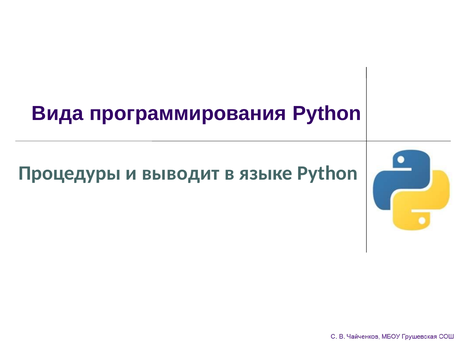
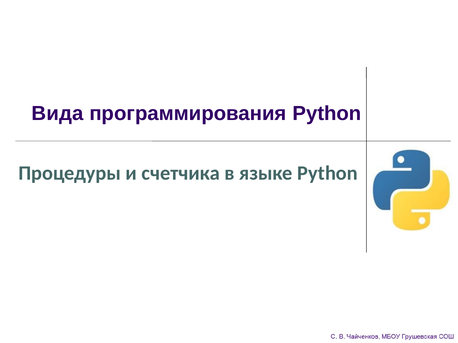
выводит: выводит -> счетчика
